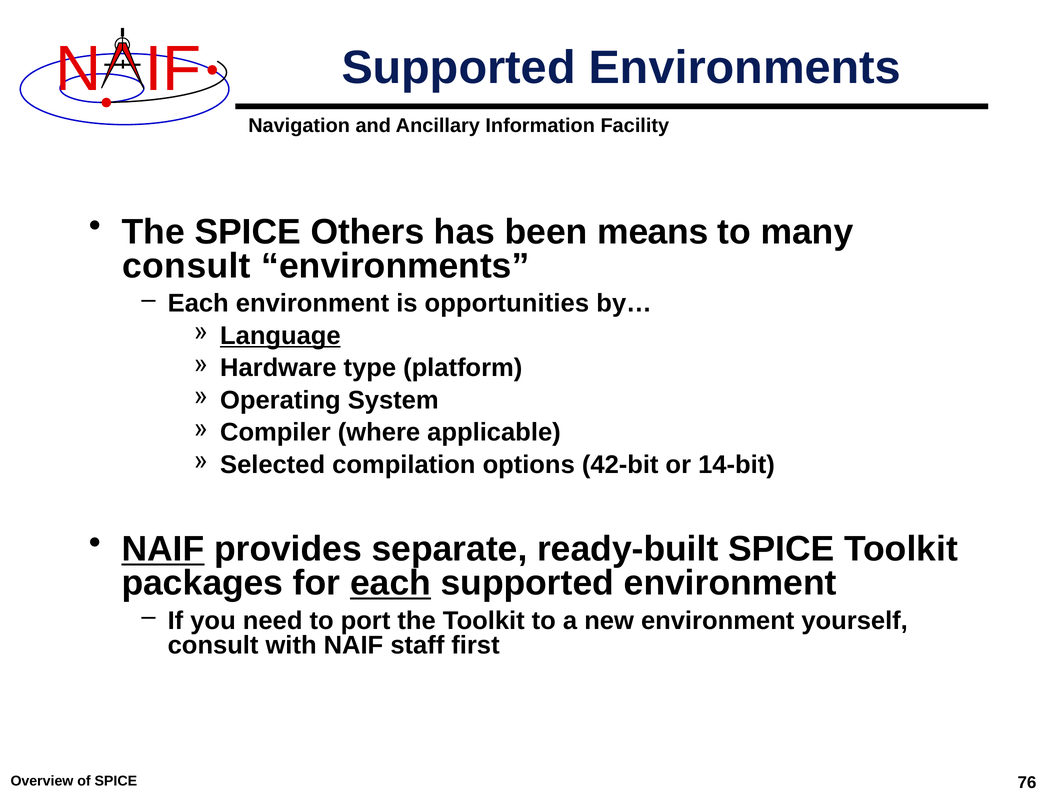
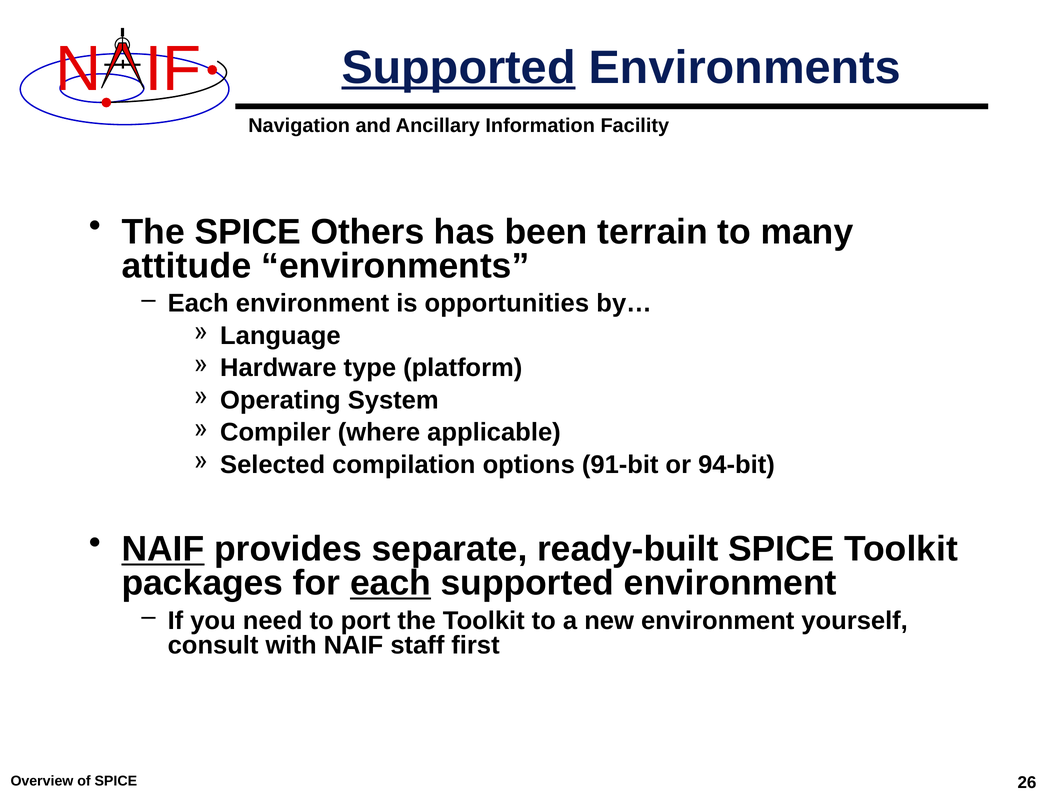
Supported at (459, 68) underline: none -> present
means: means -> terrain
consult at (187, 266): consult -> attitude
Language underline: present -> none
42-bit: 42-bit -> 91-bit
14-bit: 14-bit -> 94-bit
76: 76 -> 26
